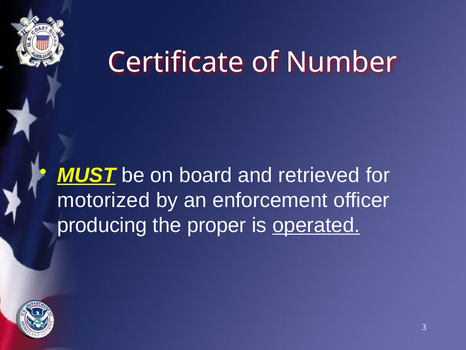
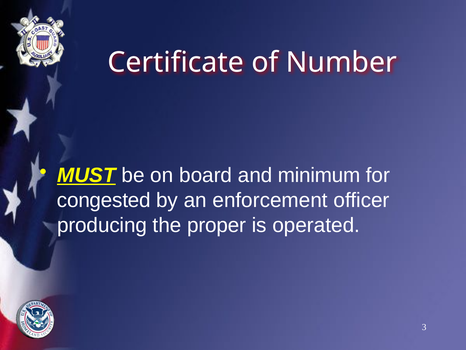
retrieved: retrieved -> minimum
motorized: motorized -> congested
operated underline: present -> none
